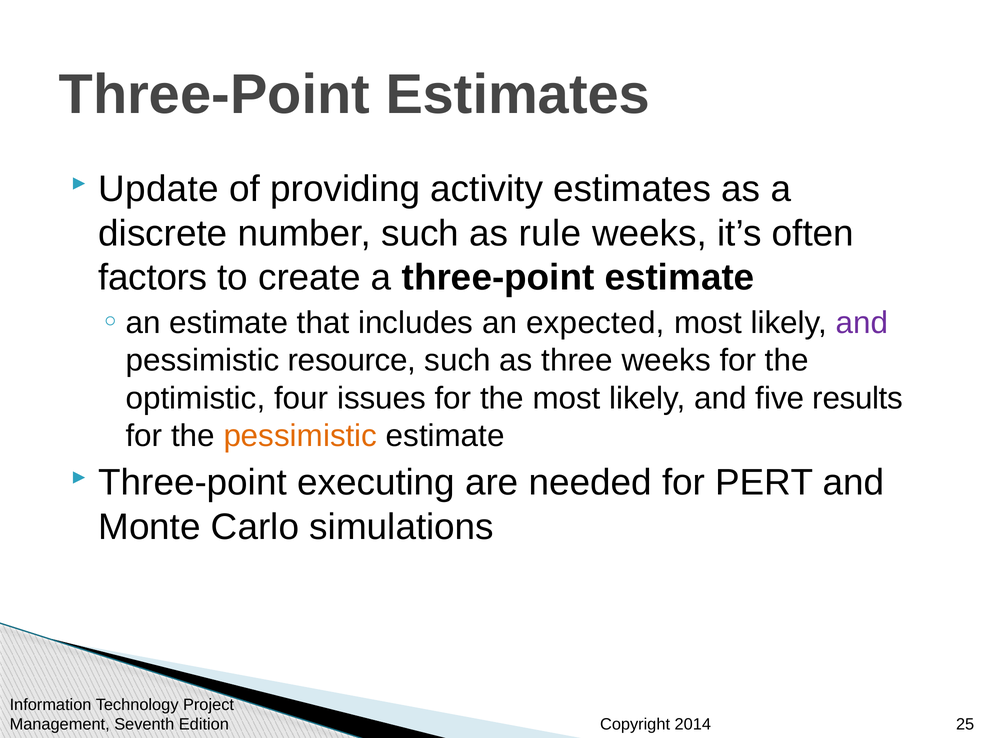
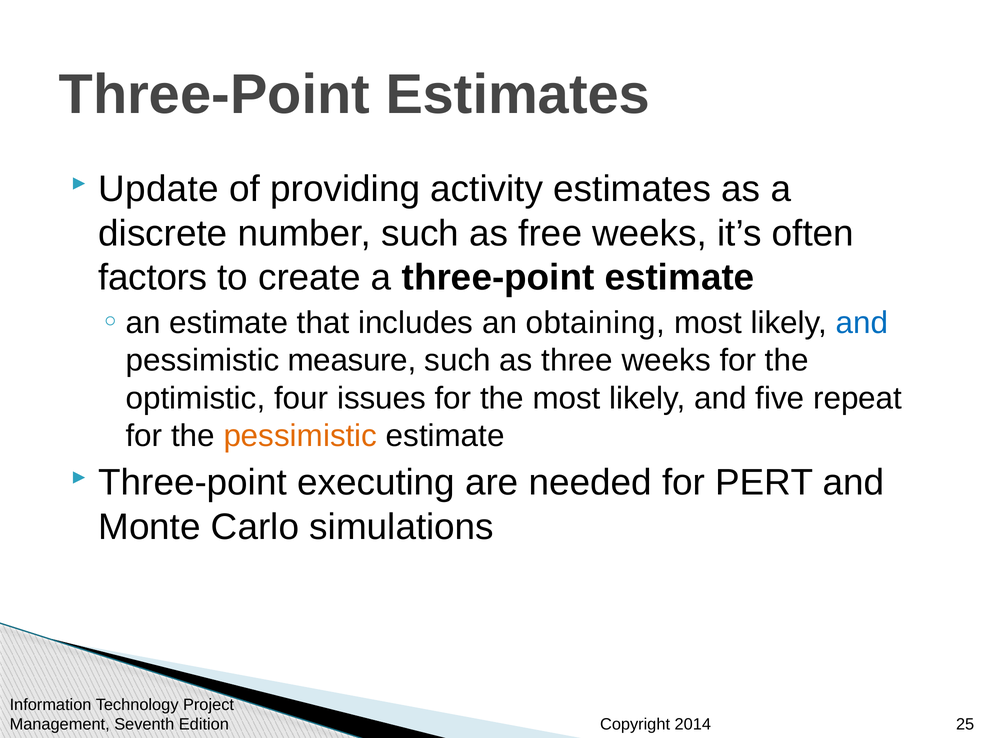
rule: rule -> free
expected: expected -> obtaining
and at (862, 323) colour: purple -> blue
resource: resource -> measure
results: results -> repeat
